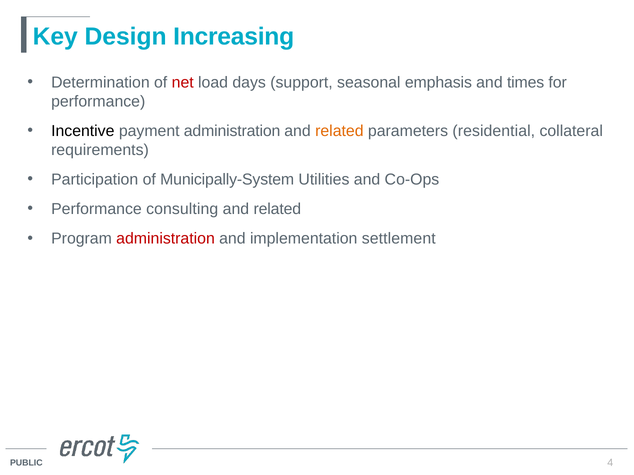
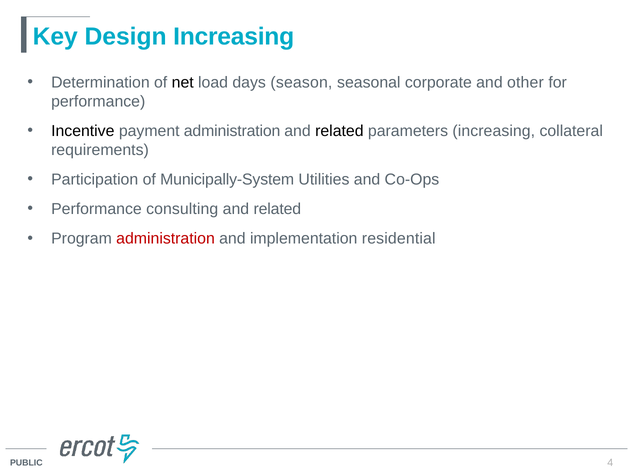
net colour: red -> black
support: support -> season
emphasis: emphasis -> corporate
times: times -> other
related at (339, 131) colour: orange -> black
parameters residential: residential -> increasing
settlement: settlement -> residential
